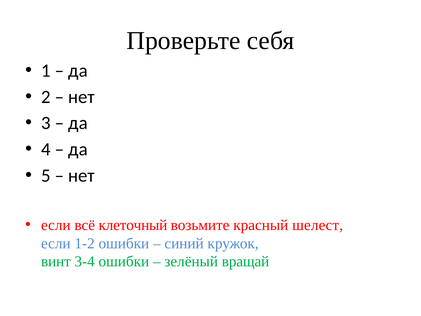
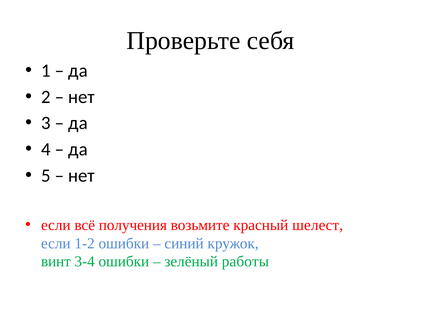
клеточный: клеточный -> получения
вращай: вращай -> работы
